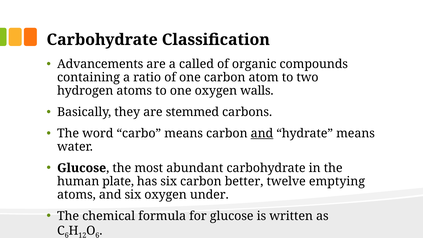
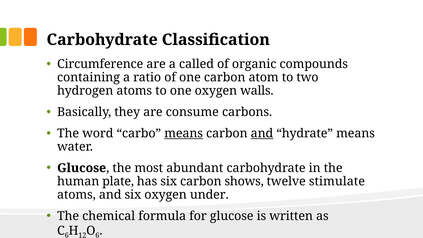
Advancements: Advancements -> Circumference
stemmed: stemmed -> consume
means at (184, 133) underline: none -> present
better: better -> shows
emptying: emptying -> stimulate
